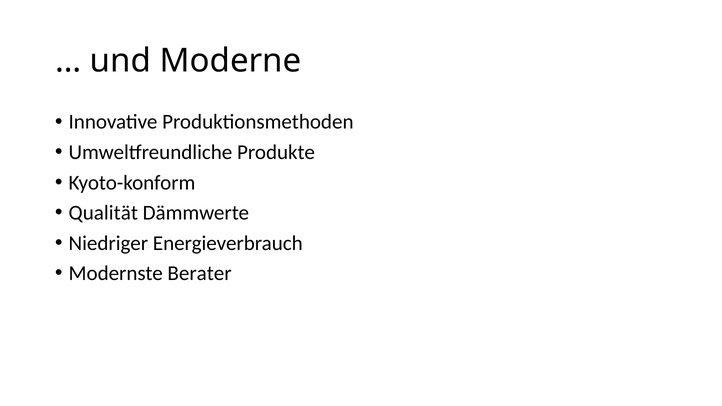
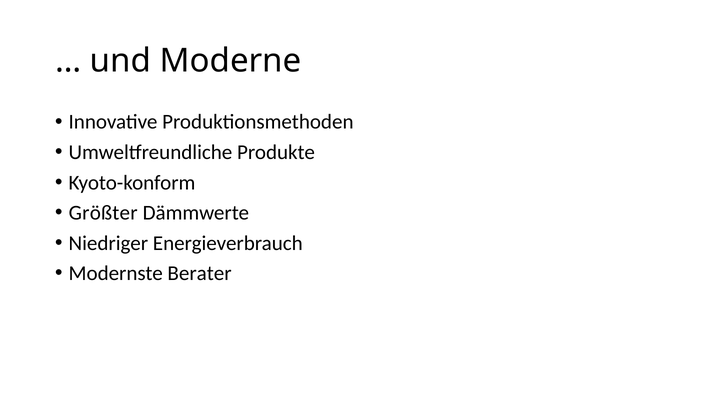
Qualität: Qualität -> Größter
